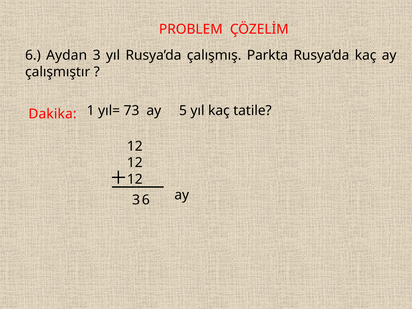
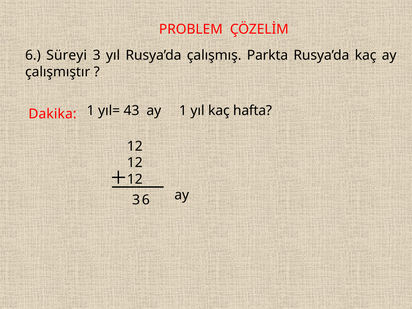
Aydan: Aydan -> Süreyi
73: 73 -> 43
ay 5: 5 -> 1
tatile: tatile -> hafta
